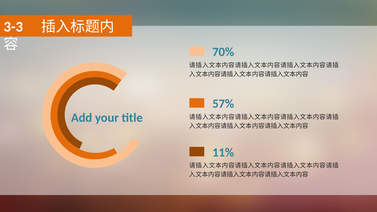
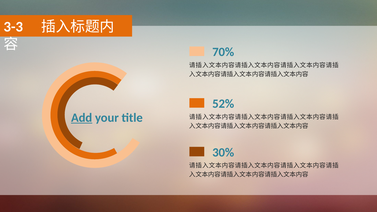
57%: 57% -> 52%
Add underline: none -> present
11%: 11% -> 30%
